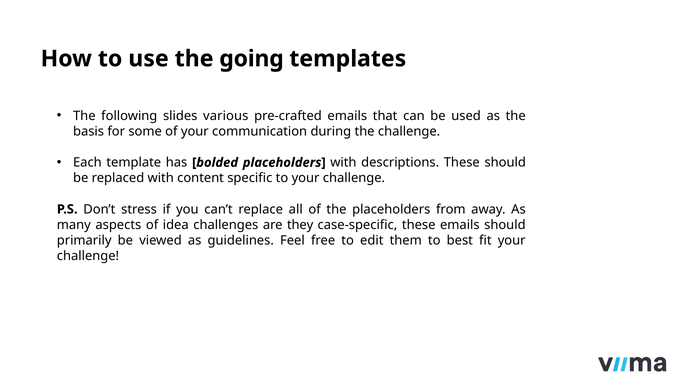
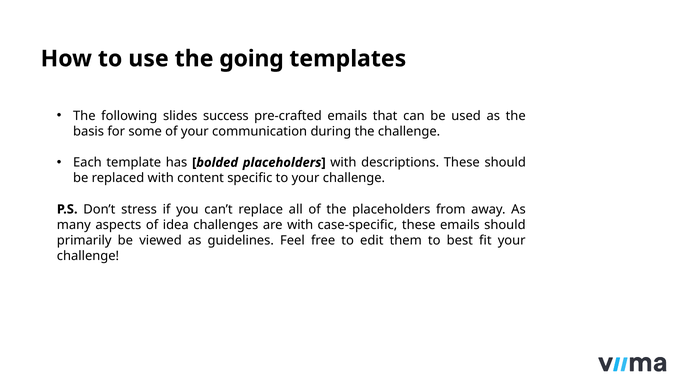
various: various -> success
are they: they -> with
